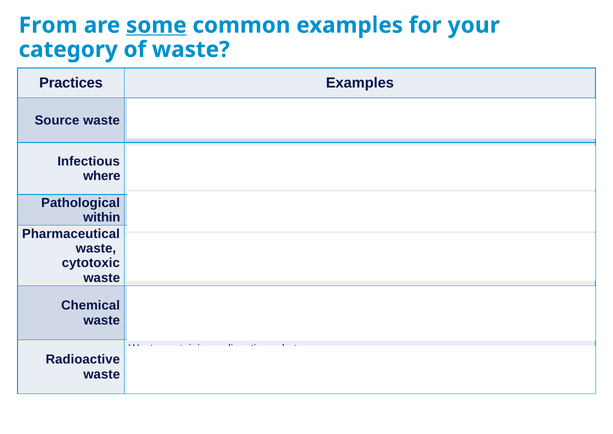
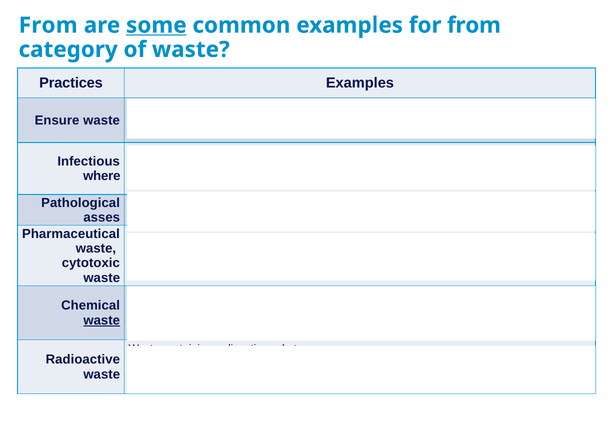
for your: your -> from
Source: Source -> Ensure
within: within -> asses
waste at (102, 320) underline: none -> present
